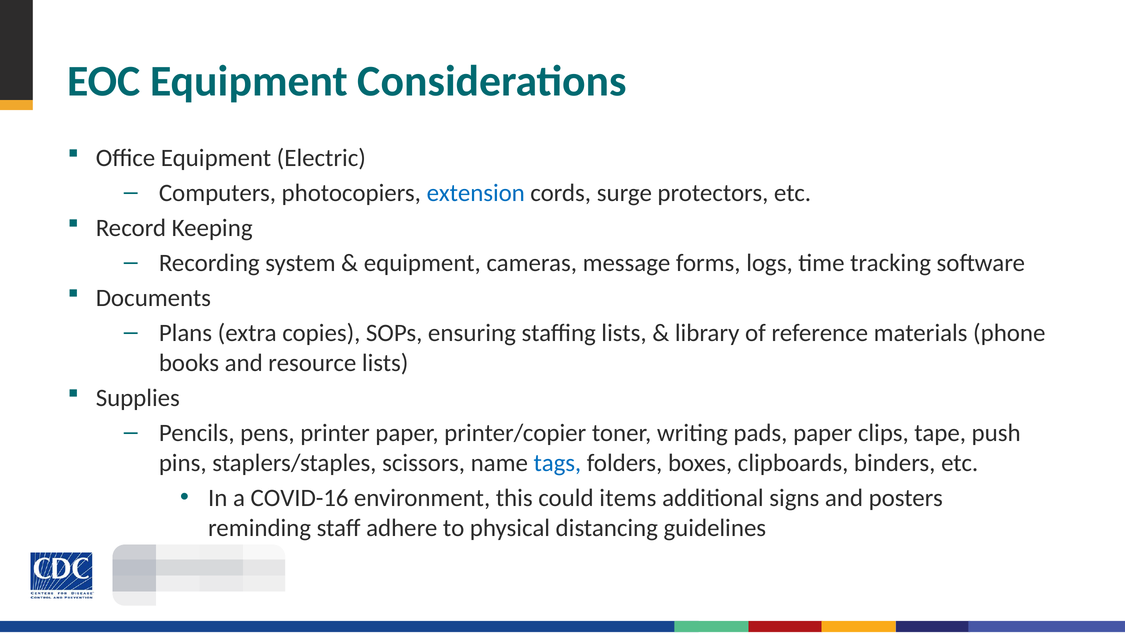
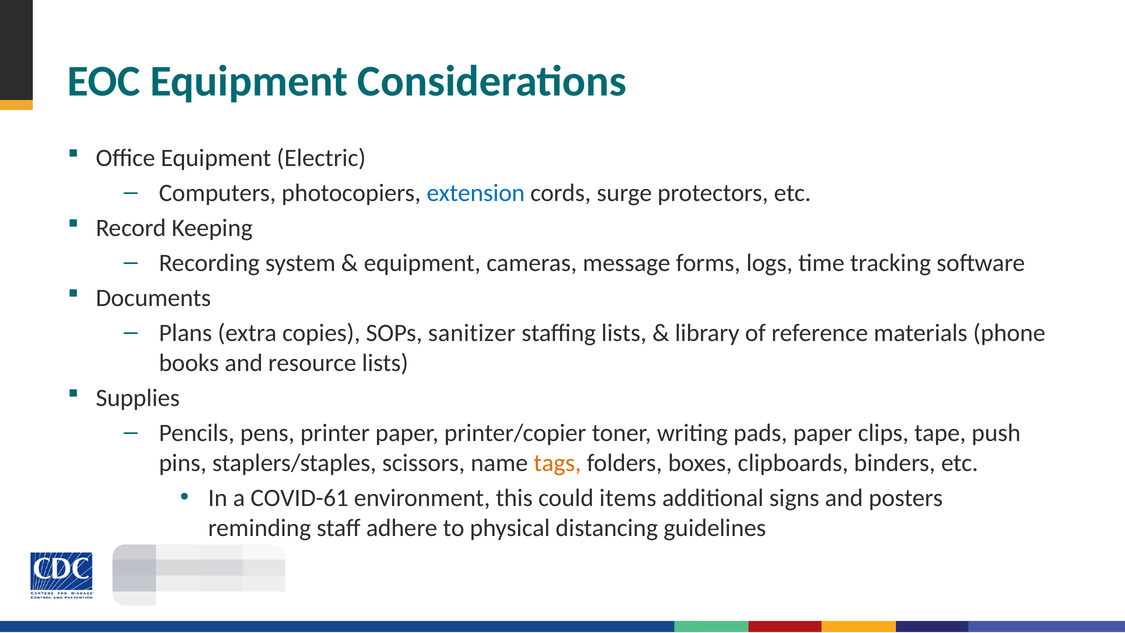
ensuring: ensuring -> sanitizer
tags colour: blue -> orange
COVID-16: COVID-16 -> COVID-61
